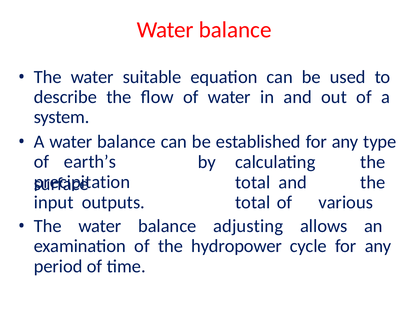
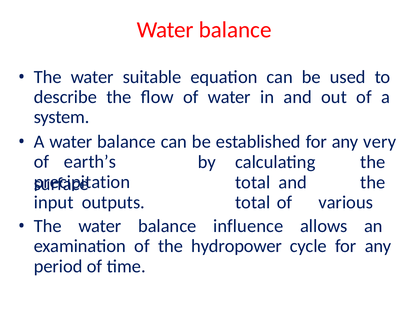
type: type -> very
adjusting: adjusting -> influence
